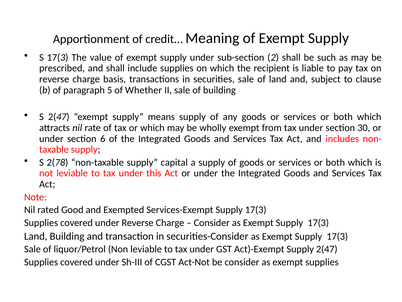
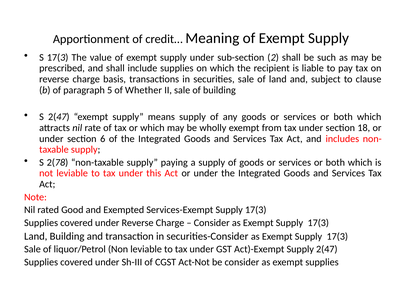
30: 30 -> 18
capital: capital -> paying
